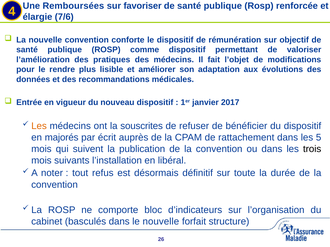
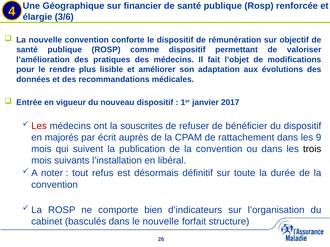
Remboursées: Remboursées -> Géographique
favoriser: favoriser -> financier
7/6: 7/6 -> 3/6
Les at (39, 126) colour: orange -> red
5: 5 -> 9
bloc: bloc -> bien
